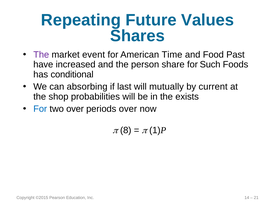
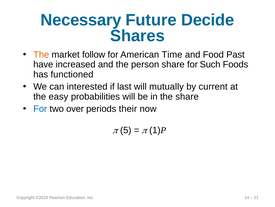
Repeating: Repeating -> Necessary
Values: Values -> Decide
The at (41, 54) colour: purple -> orange
event: event -> follow
conditional: conditional -> functioned
absorbing: absorbing -> interested
shop: shop -> easy
the exists: exists -> share
periods over: over -> their
8: 8 -> 5
